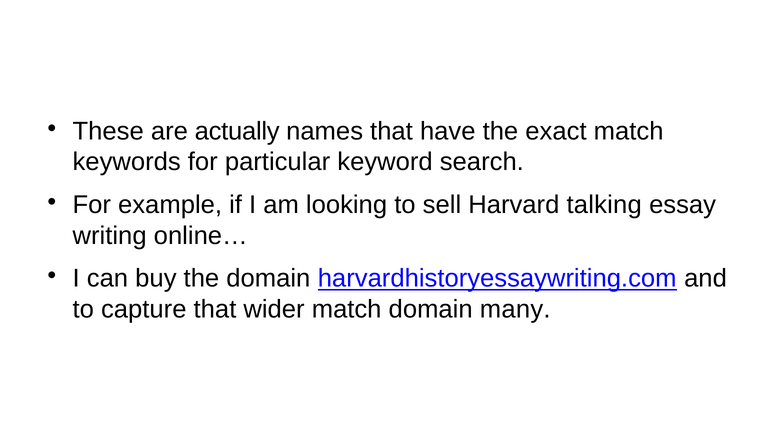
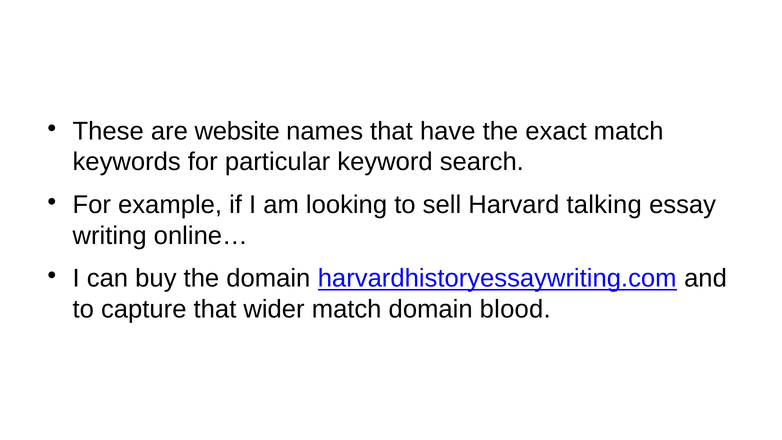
actually: actually -> website
many: many -> blood
